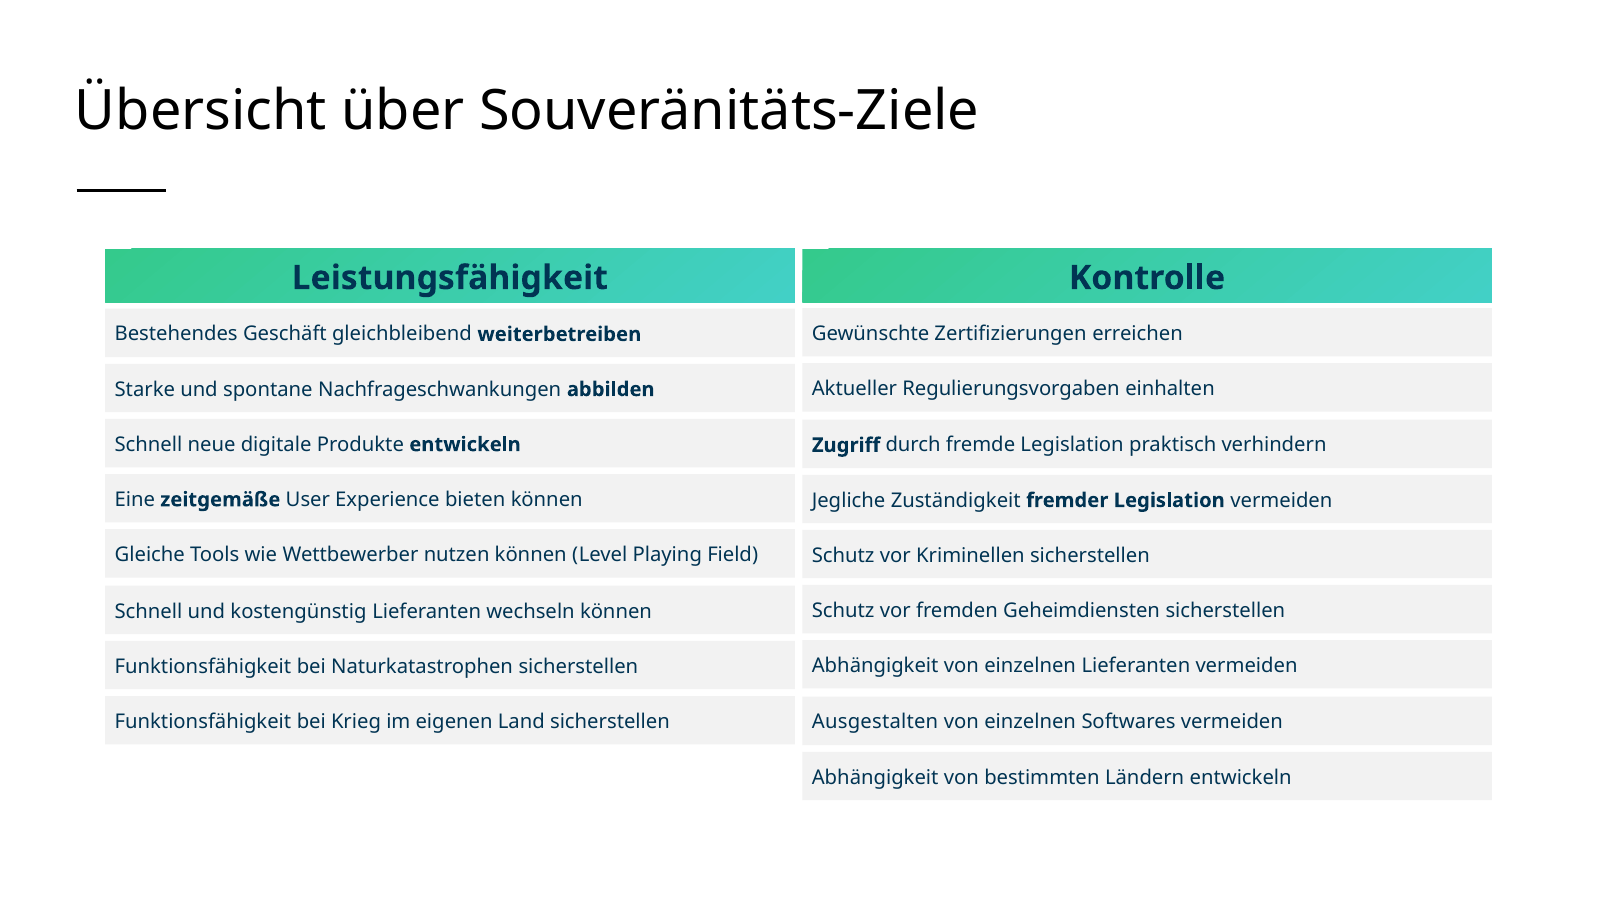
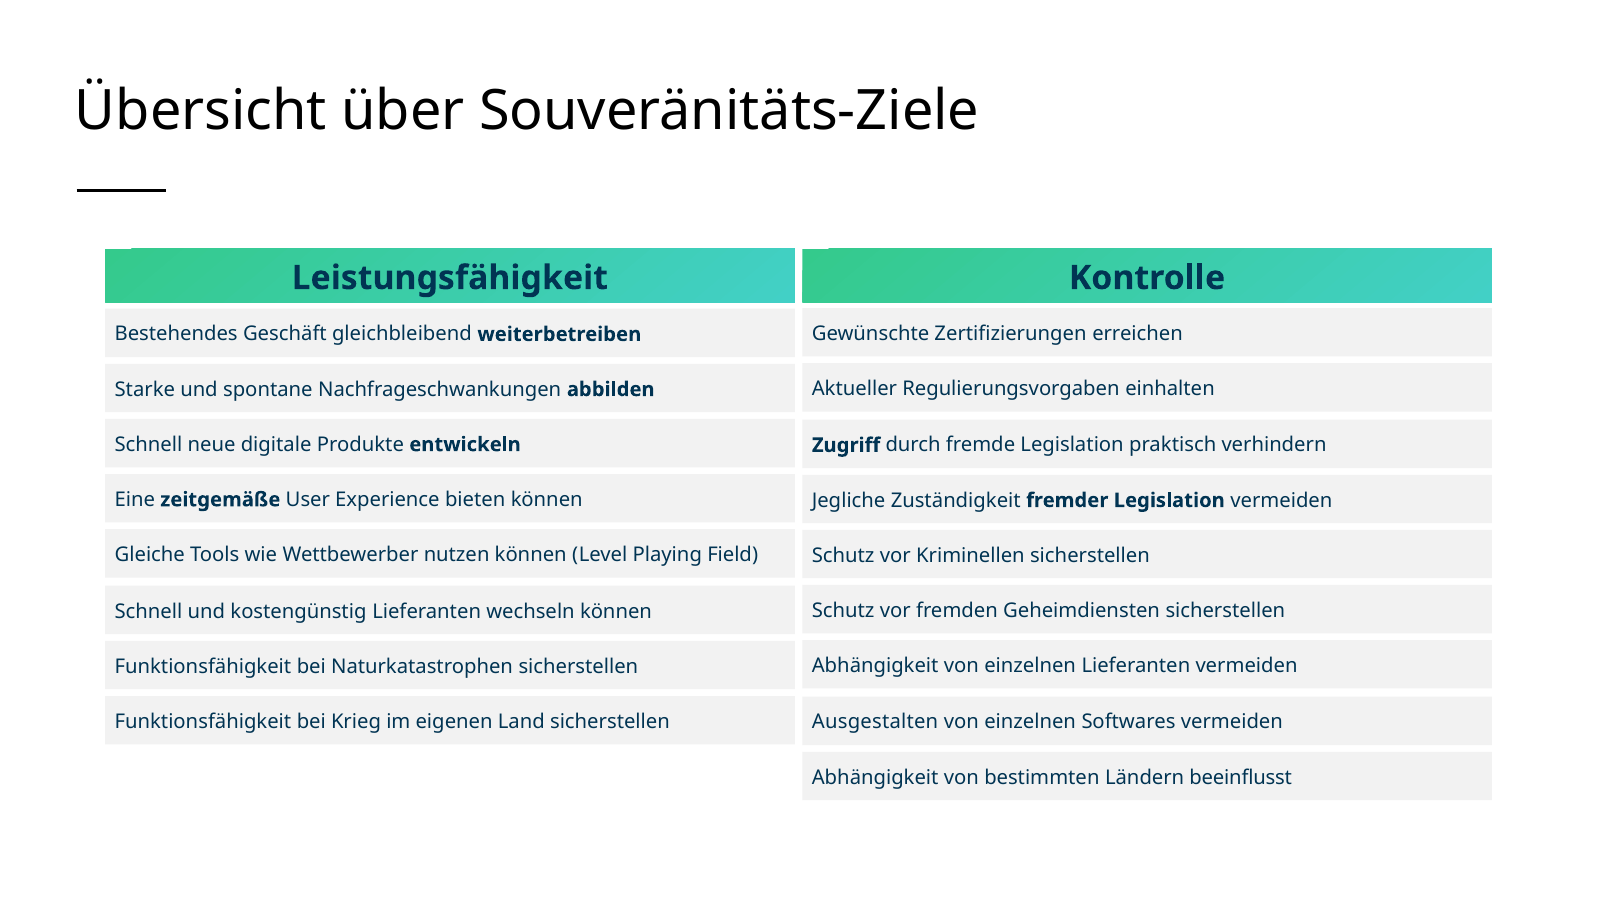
Ländern entwickeln: entwickeln -> beeinflusst
